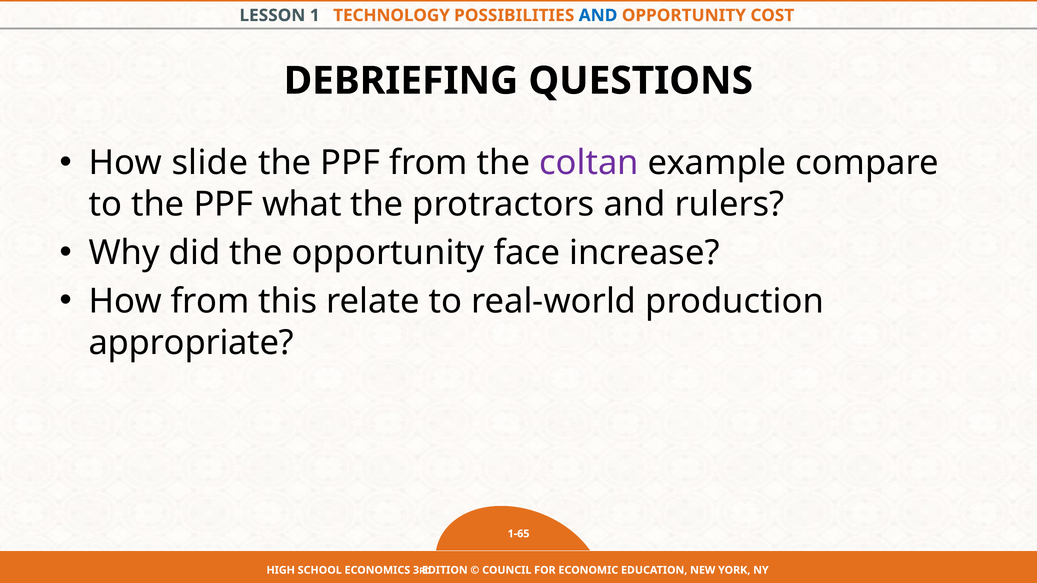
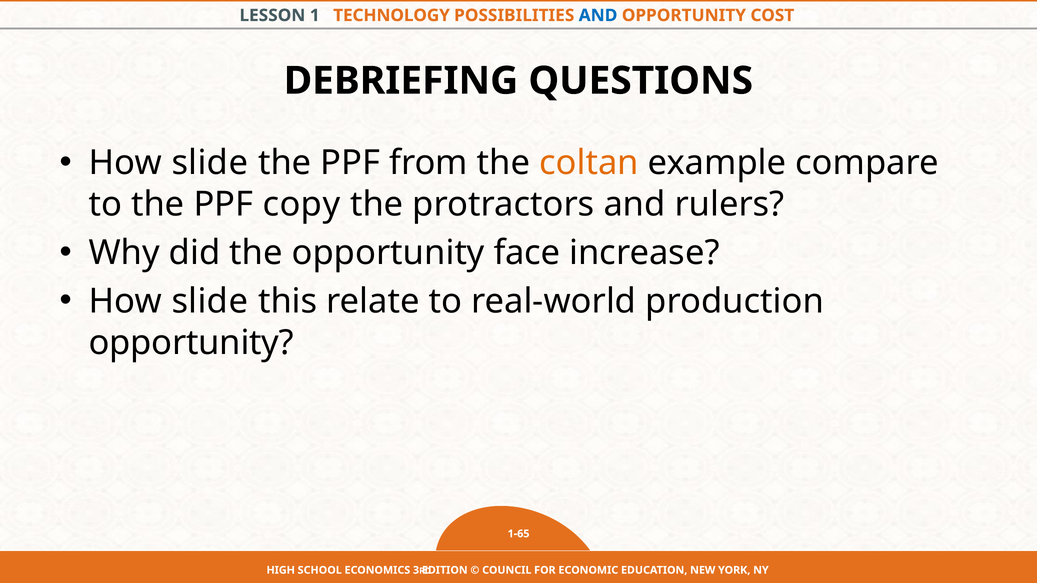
coltan colour: purple -> orange
what: what -> copy
from at (210, 301): from -> slide
appropriate at (191, 343): appropriate -> opportunity
